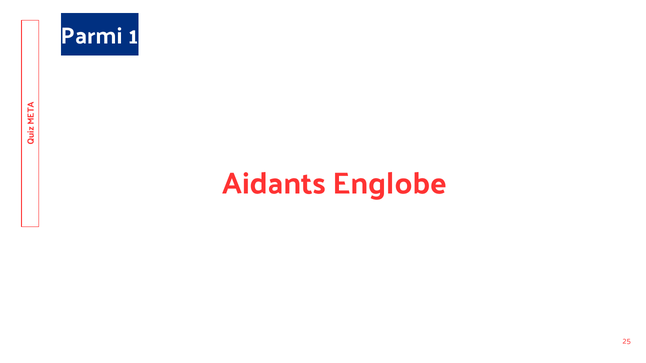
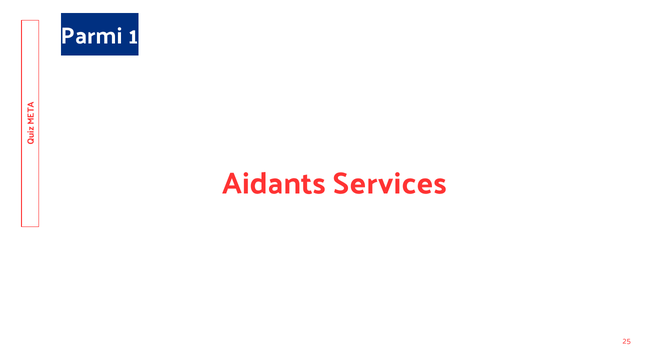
Englobe: Englobe -> Services
